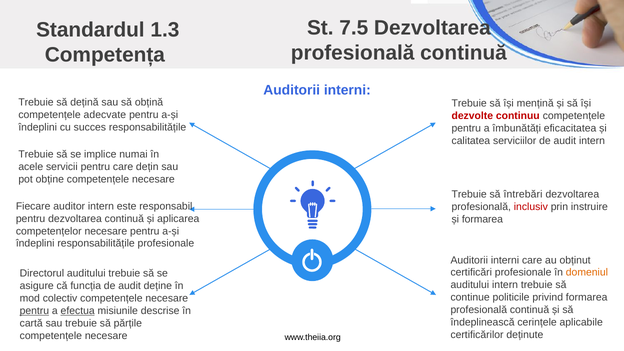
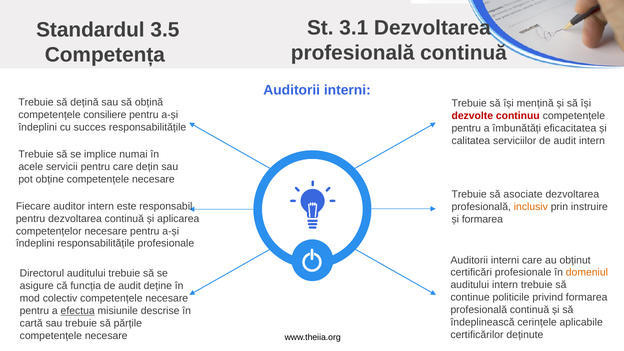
7.5: 7.5 -> 3.1
1.3: 1.3 -> 3.5
adecvate: adecvate -> consiliere
întrebări: întrebări -> asociate
inclusiv colour: red -> orange
pentru at (34, 311) underline: present -> none
